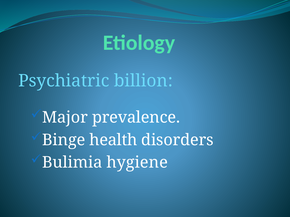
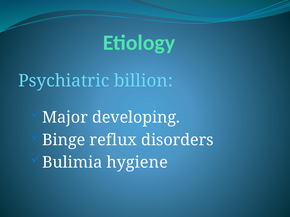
prevalence: prevalence -> developing
health: health -> reflux
